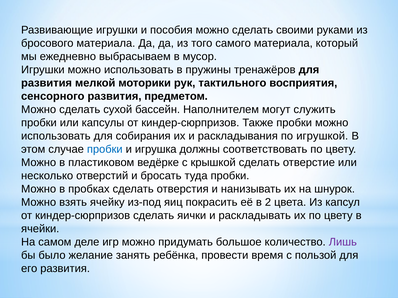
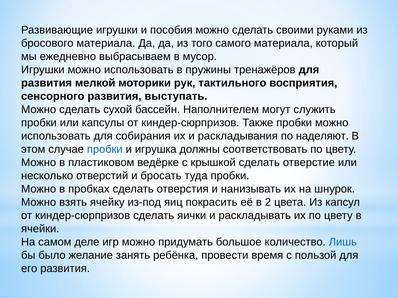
предметом: предметом -> выступать
игрушкой: игрушкой -> наделяют
Лишь colour: purple -> blue
